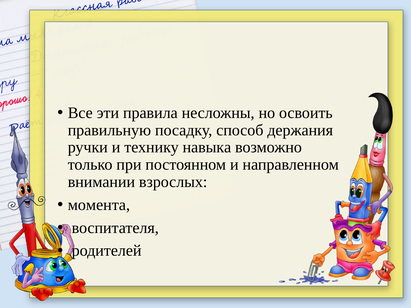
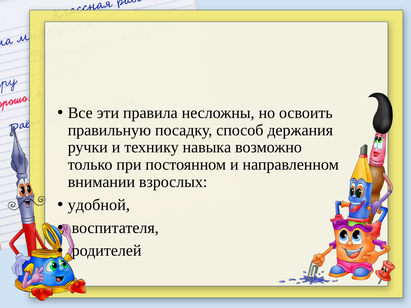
момента: момента -> удобной
